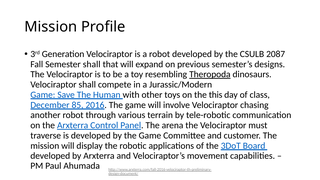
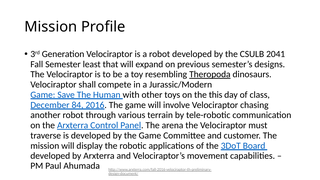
2087: 2087 -> 2041
Semester shall: shall -> least
85: 85 -> 84
